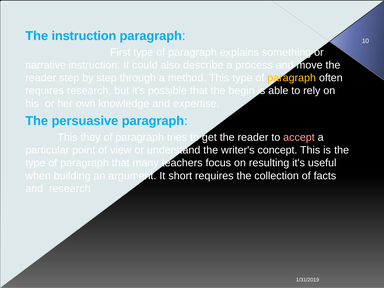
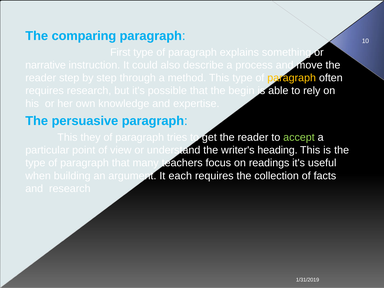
The instruction: instruction -> comparing
accept colour: pink -> light green
concept: concept -> heading
resulting: resulting -> readings
short: short -> each
